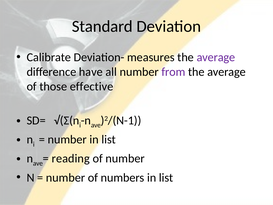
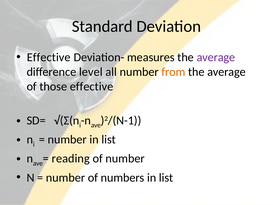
Calibrate at (49, 57): Calibrate -> Effective
have: have -> level
from colour: purple -> orange
